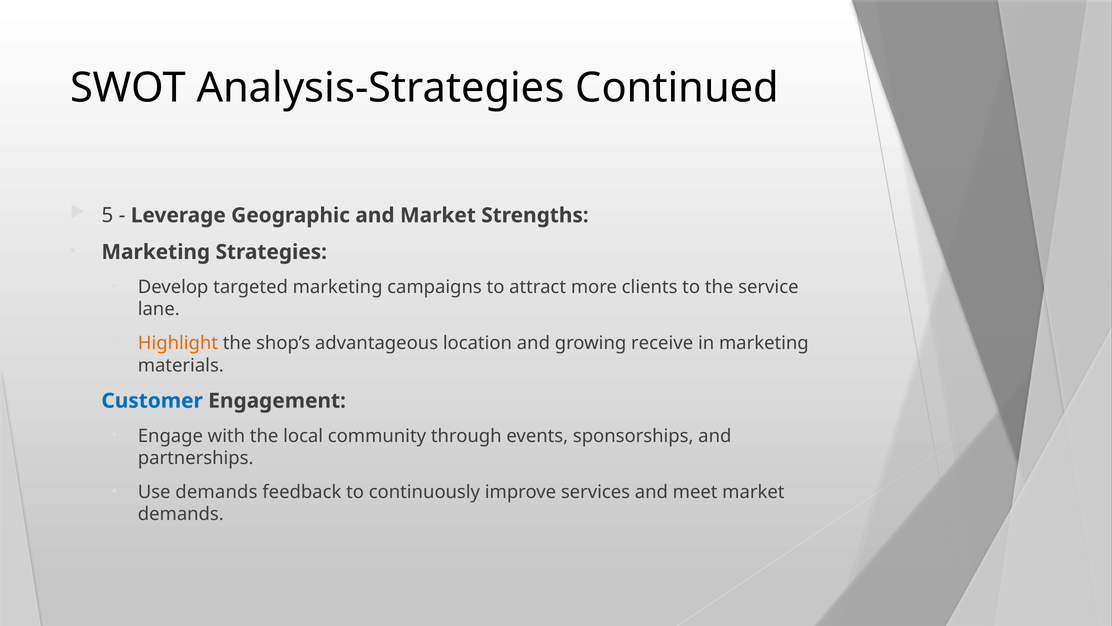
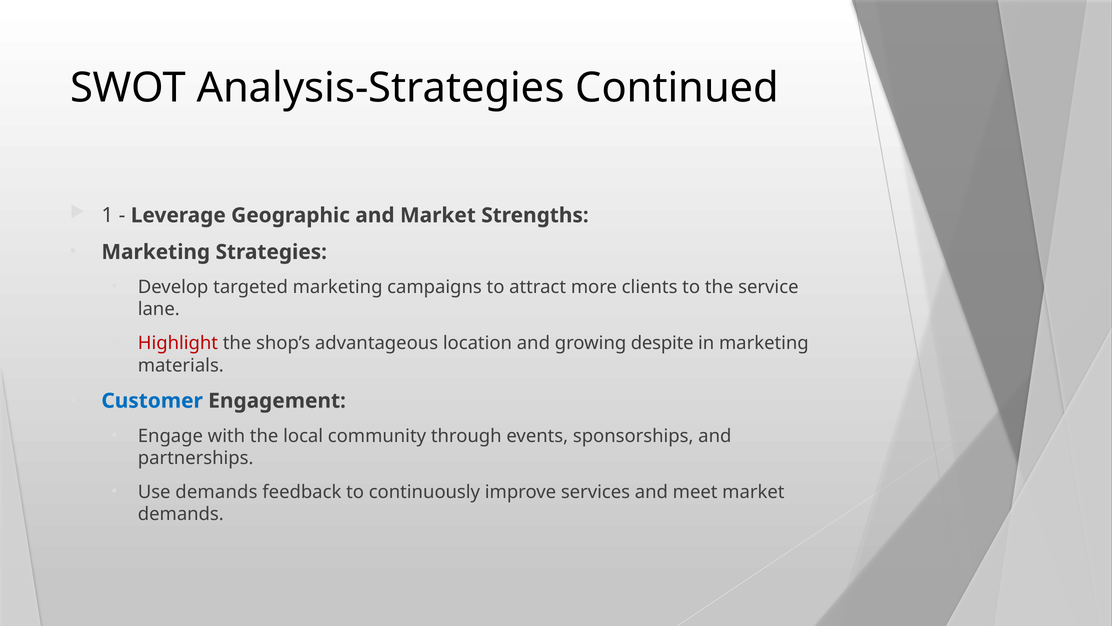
5: 5 -> 1
Highlight colour: orange -> red
receive: receive -> despite
